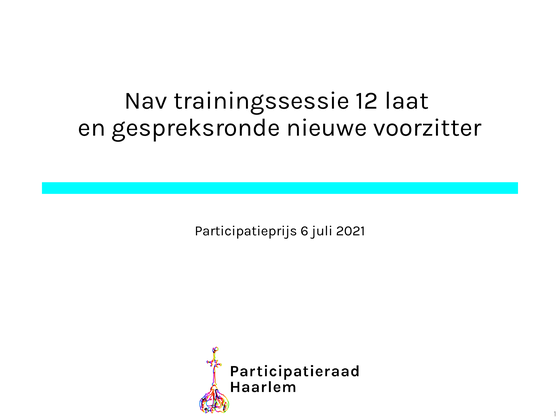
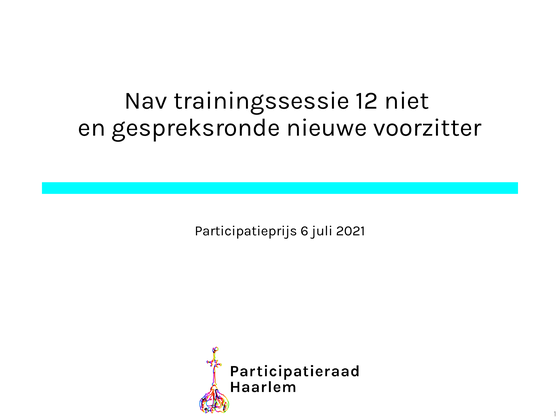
laat: laat -> niet
